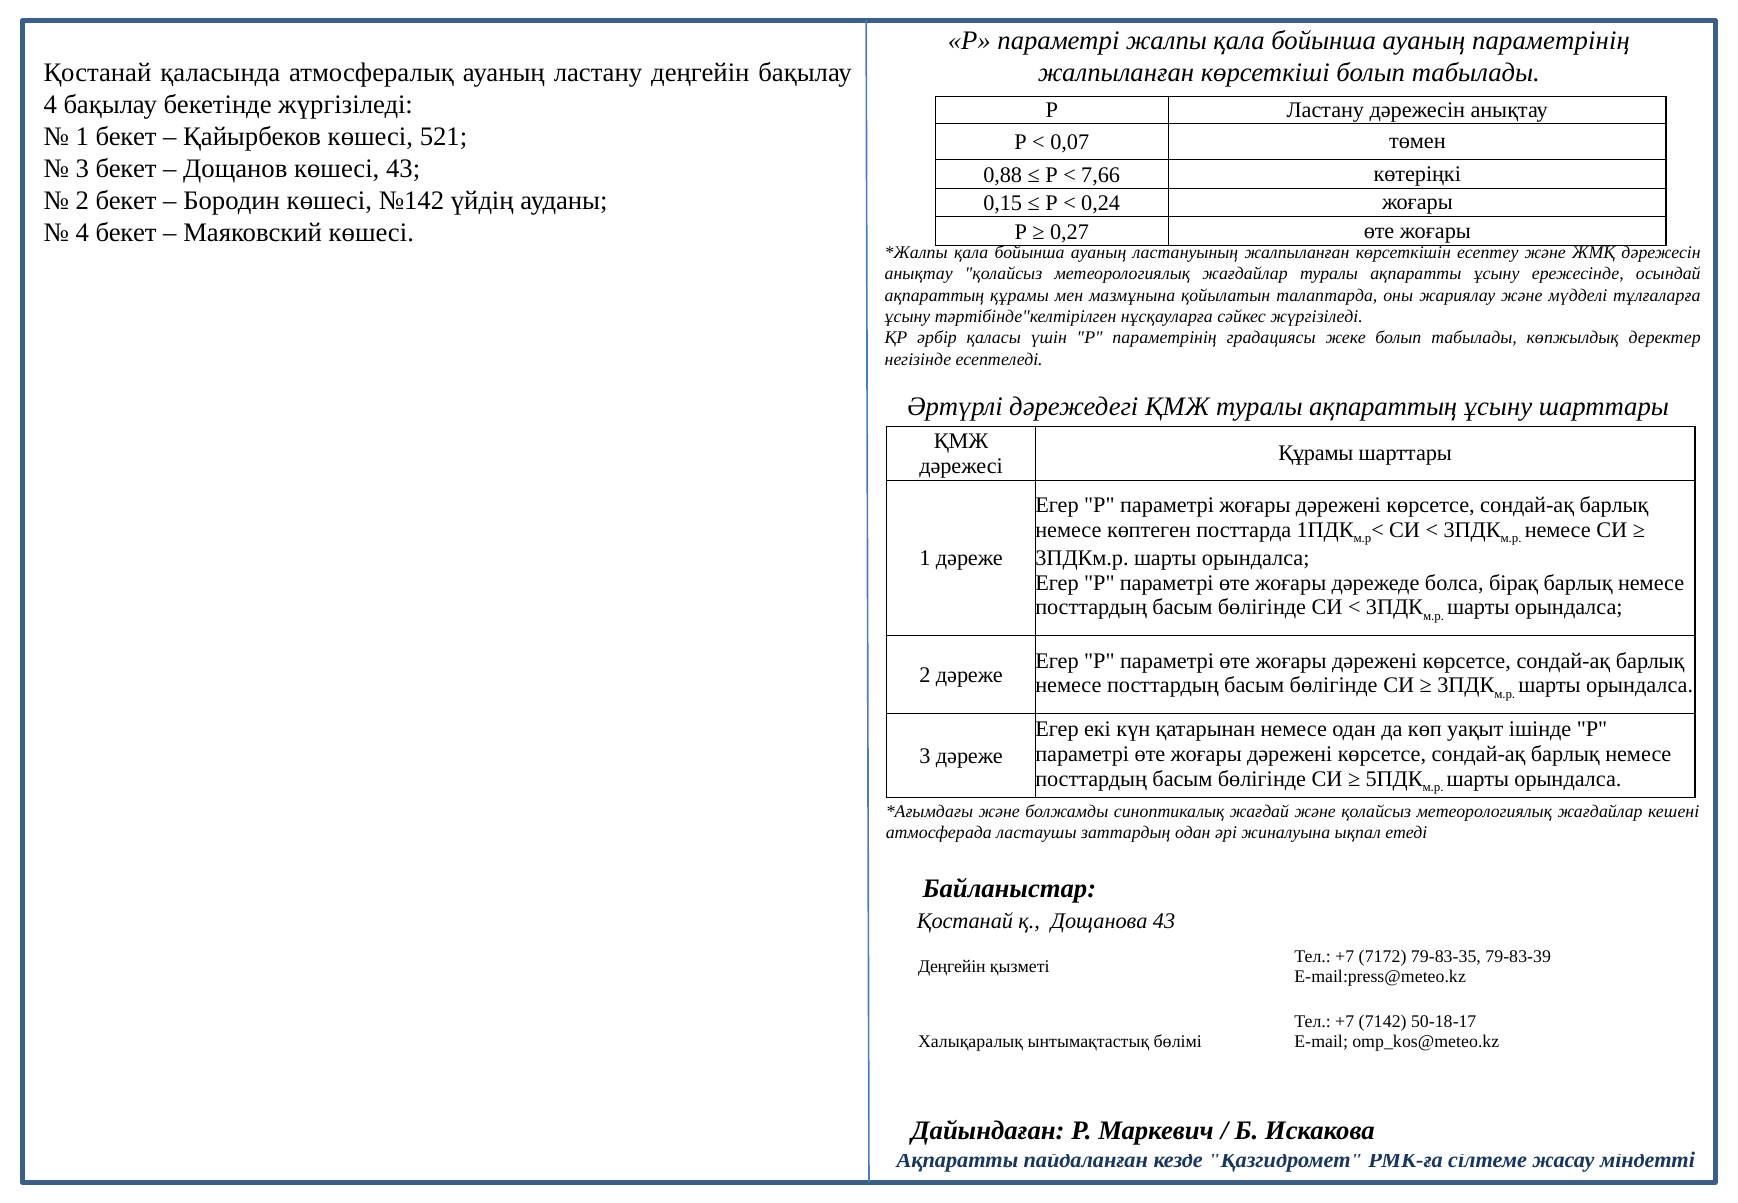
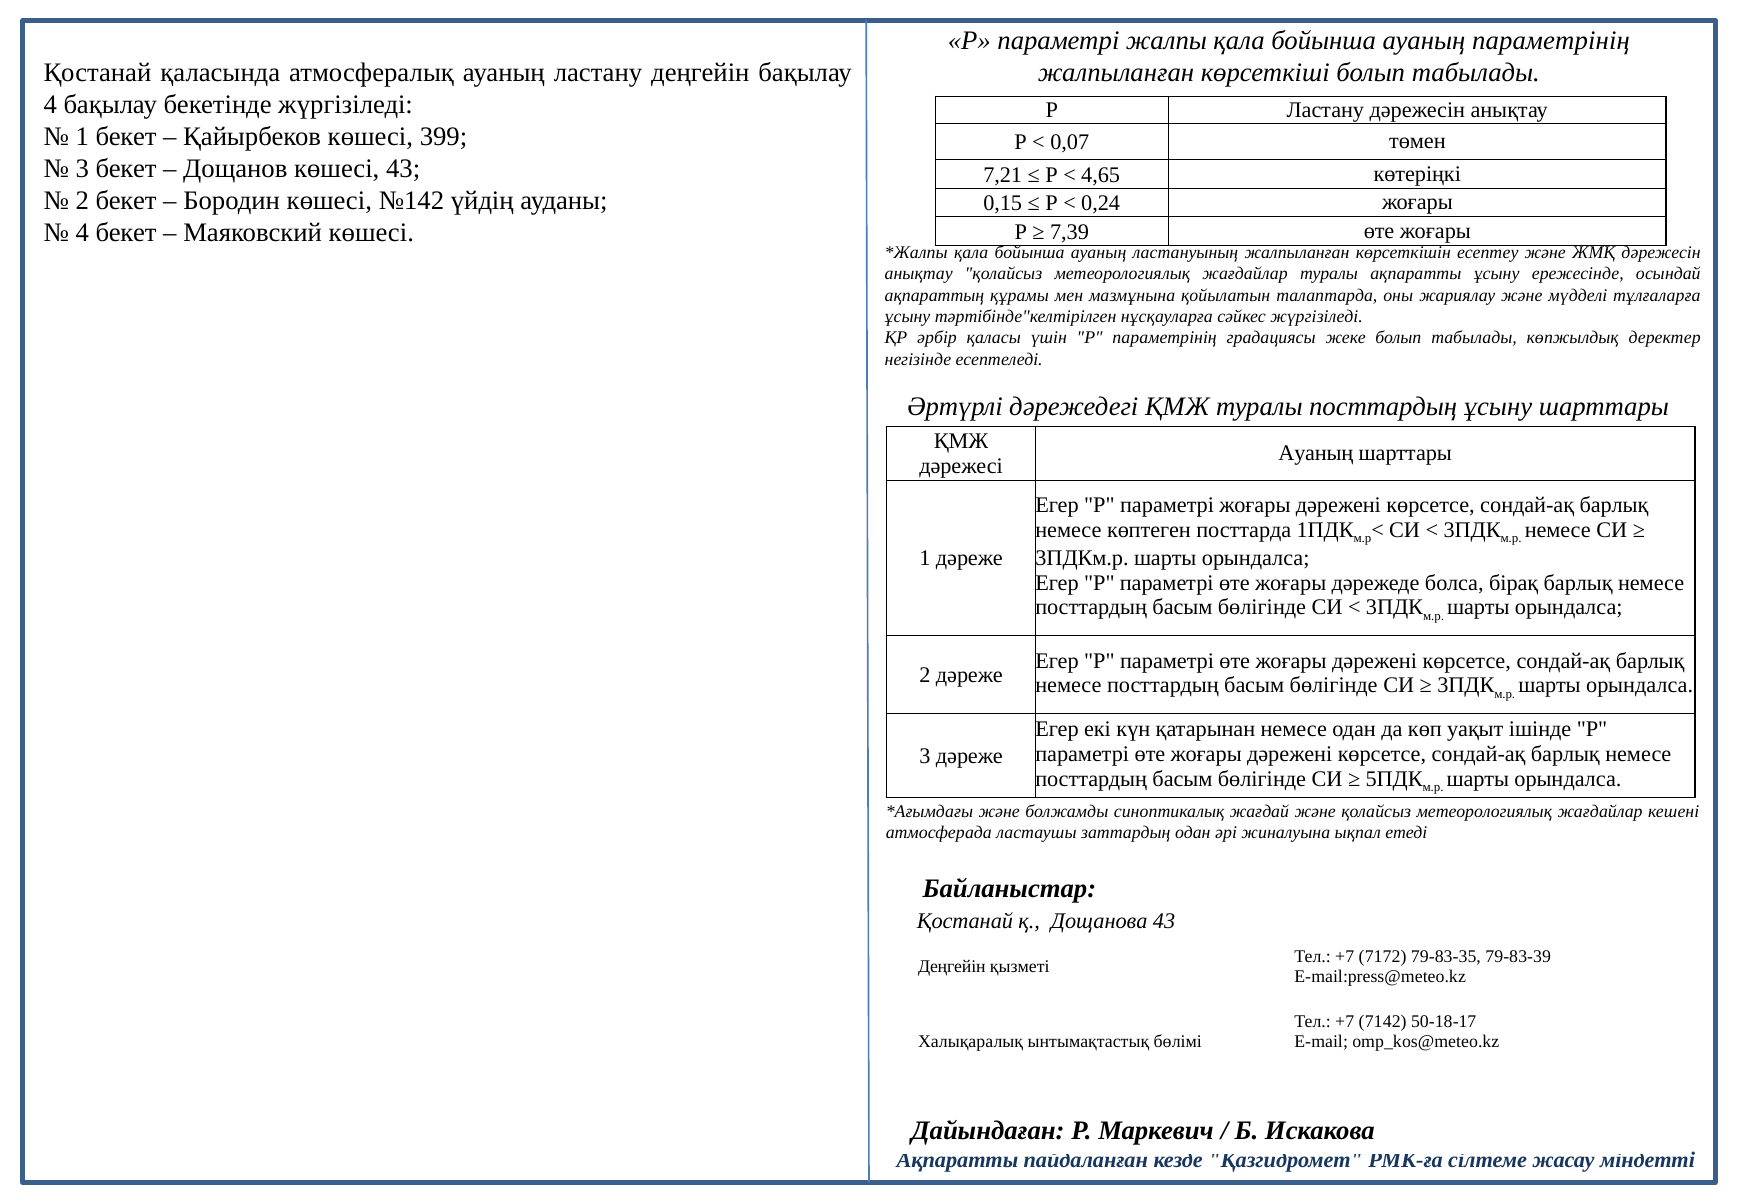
521: 521 -> 399
0,88: 0,88 -> 7,21
7,66: 7,66 -> 4,65
0,27: 0,27 -> 7,39
туралы ақпараттың: ақпараттың -> посттардың
Құрамы at (1316, 454): Құрамы -> Ауаның
